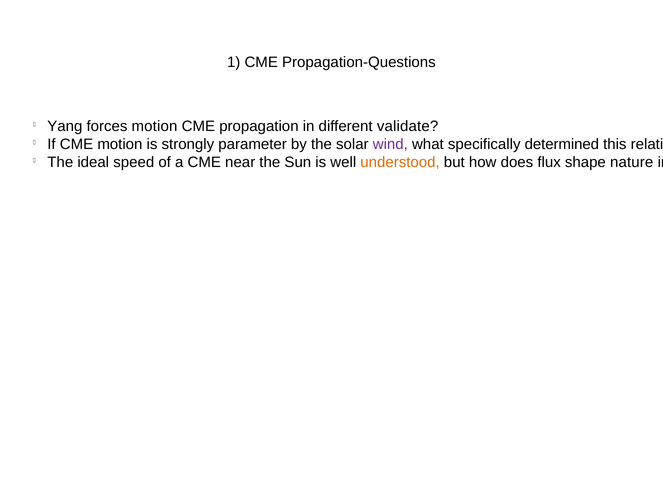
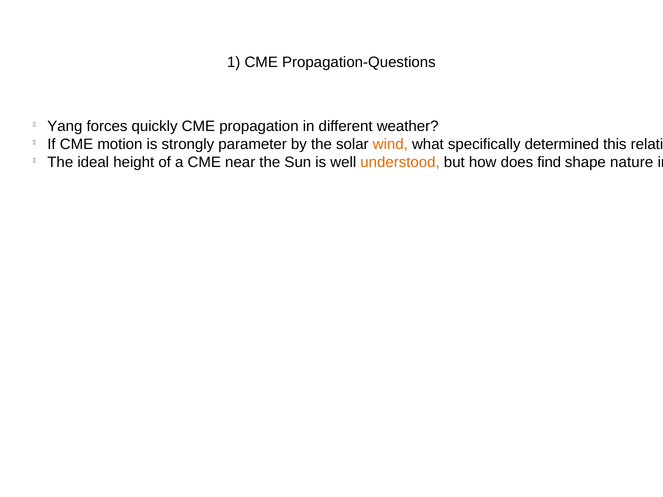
forces motion: motion -> quickly
validate: validate -> weather
wind colour: purple -> orange
speed: speed -> height
flux: flux -> find
